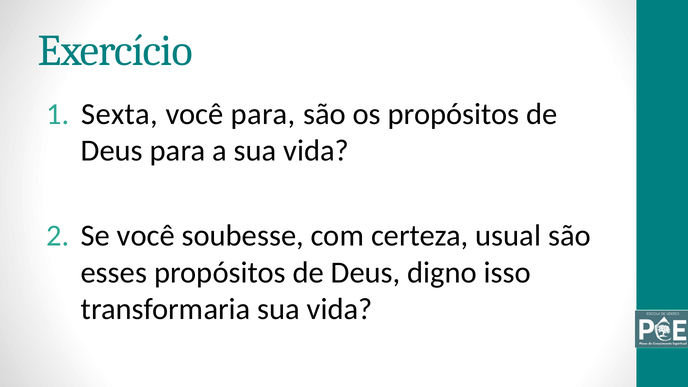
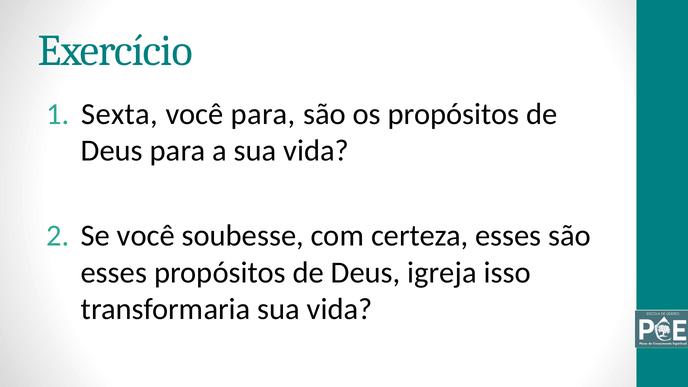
certeza usual: usual -> esses
digno: digno -> igreja
